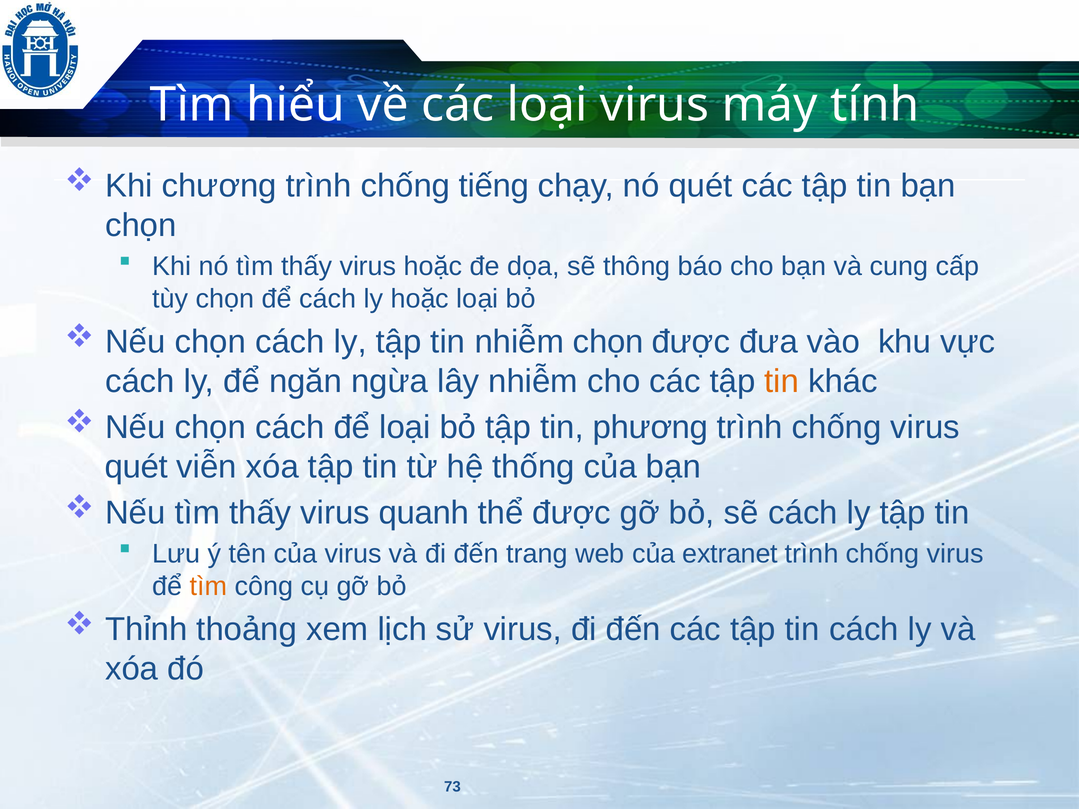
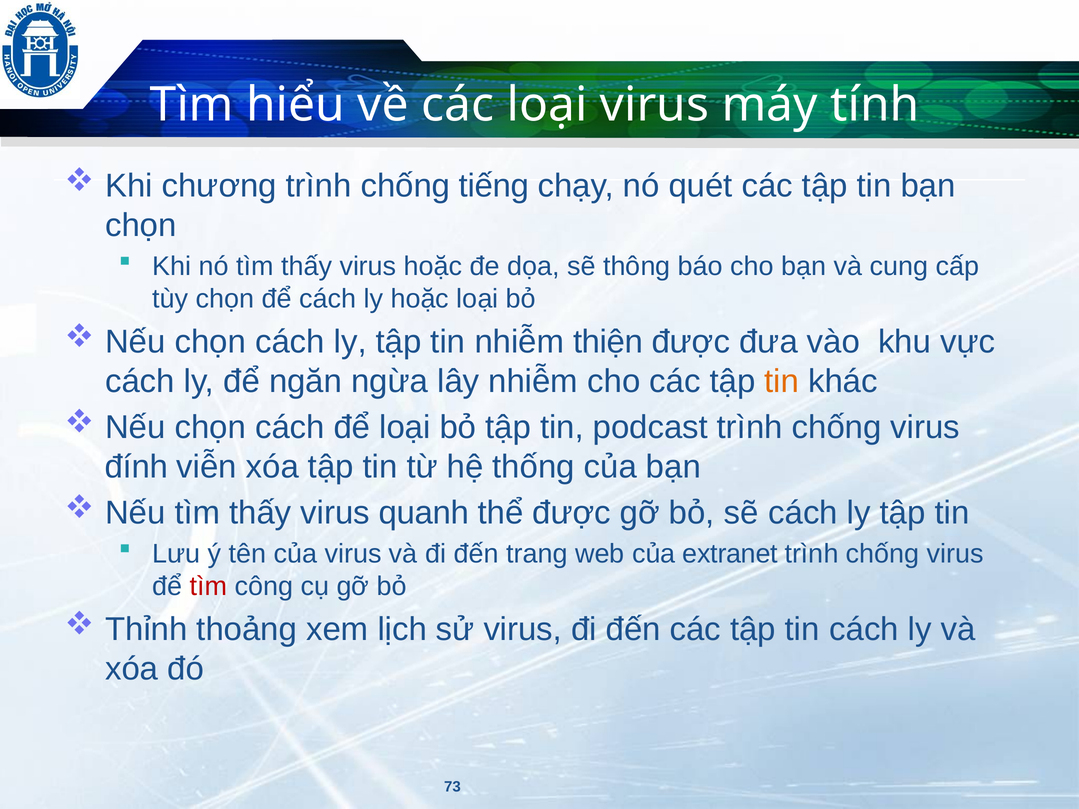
nhiễm chọn: chọn -> thiện
phương: phương -> podcast
quét at (136, 467): quét -> đính
tìm at (208, 586) colour: orange -> red
